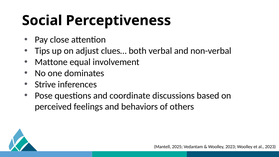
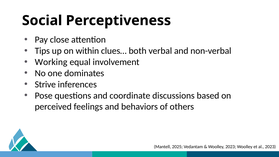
adjust: adjust -> within
Mattone: Mattone -> Working
